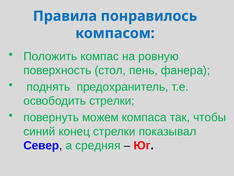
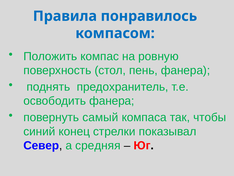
освободить стрелки: стрелки -> фанера
можем: можем -> самый
